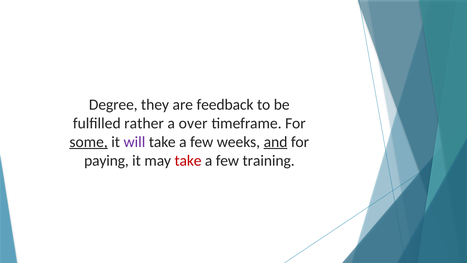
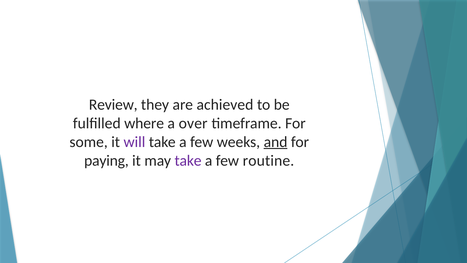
Degree: Degree -> Review
feedback: feedback -> achieved
rather: rather -> where
some underline: present -> none
take at (188, 160) colour: red -> purple
training: training -> routine
